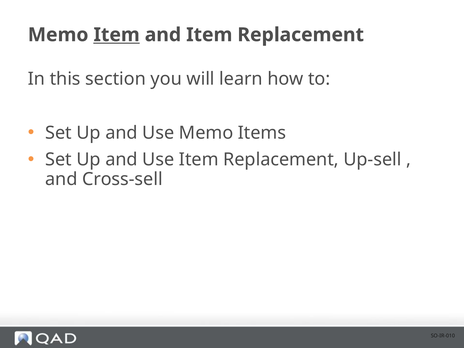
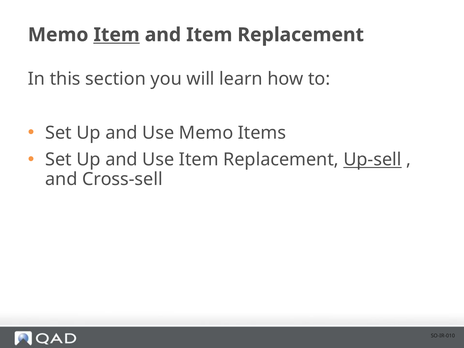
Up-sell underline: none -> present
